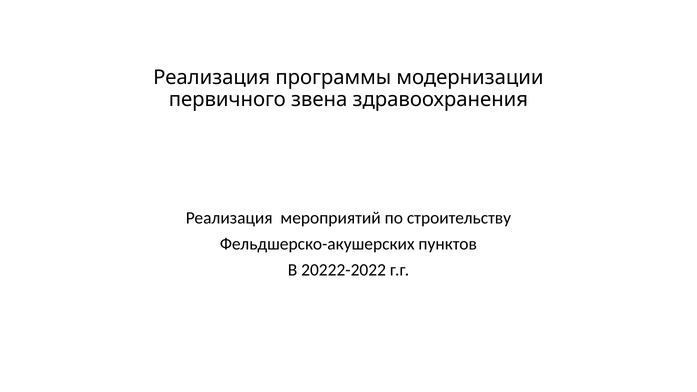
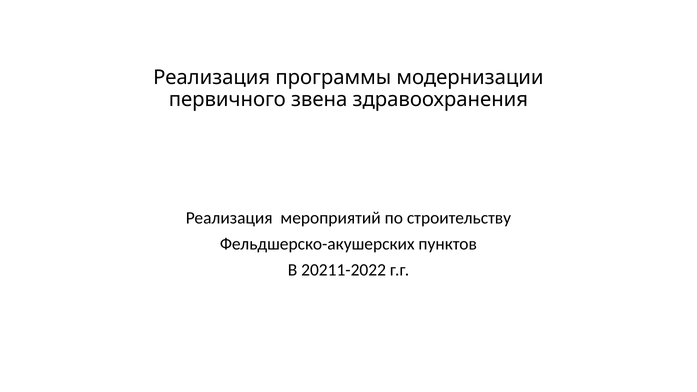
20222-2022: 20222-2022 -> 20211-2022
